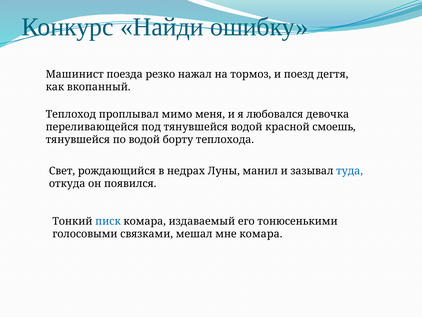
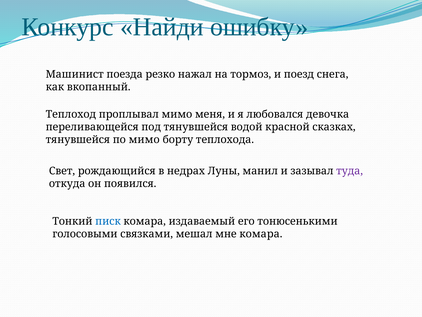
дегтя: дегтя -> снега
смоешь: смоешь -> сказках
по водой: водой -> мимо
туда colour: blue -> purple
